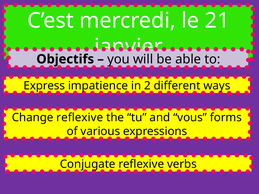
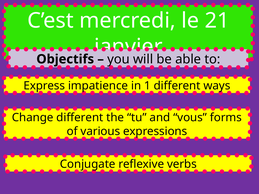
2: 2 -> 1
Change reflexive: reflexive -> different
